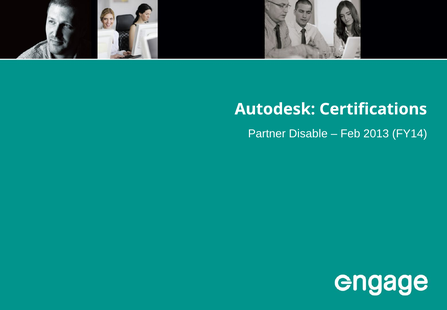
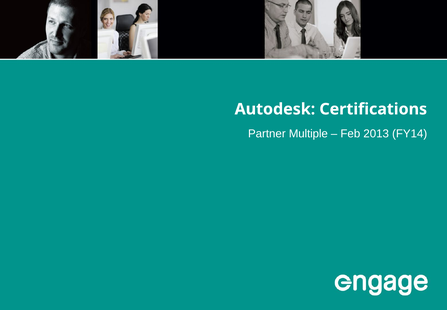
Disable: Disable -> Multiple
